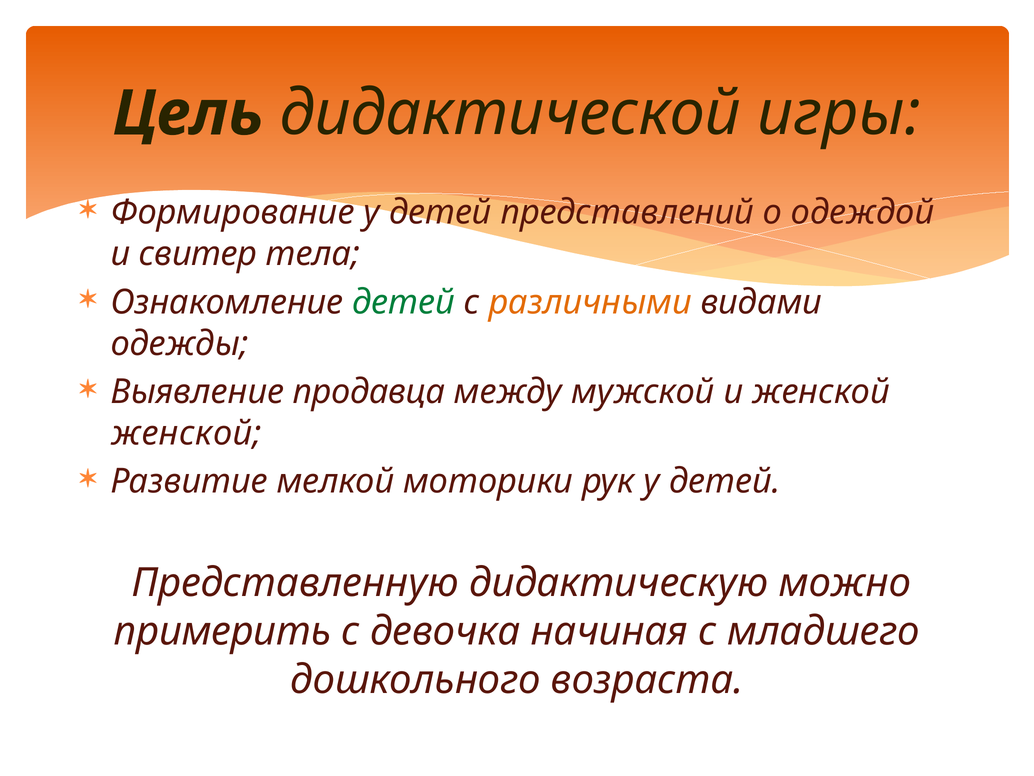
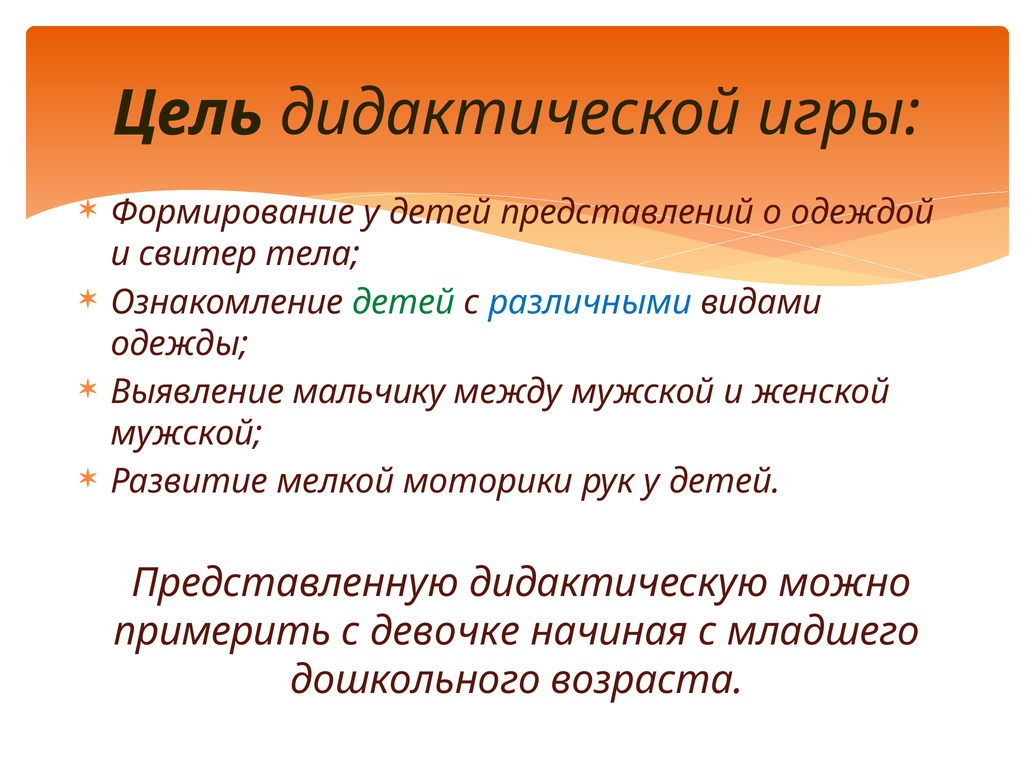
различными colour: orange -> blue
продавца: продавца -> мальчику
женской at (186, 433): женской -> мужской
девочка: девочка -> девочке
